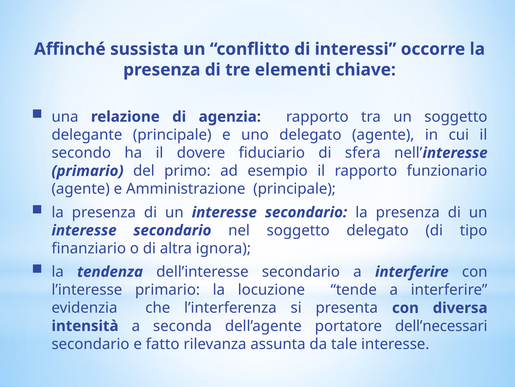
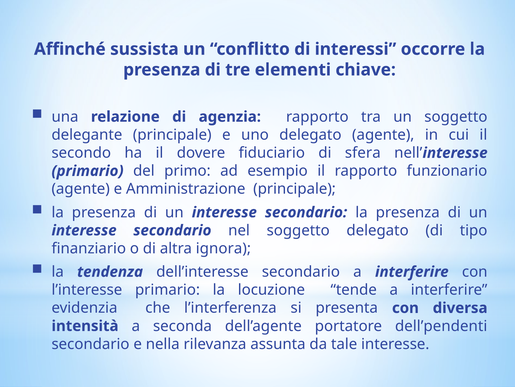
dell’necessari: dell’necessari -> dell’pendenti
fatto: fatto -> nella
